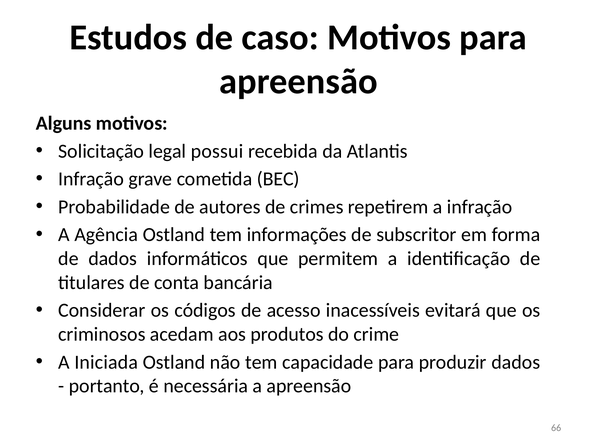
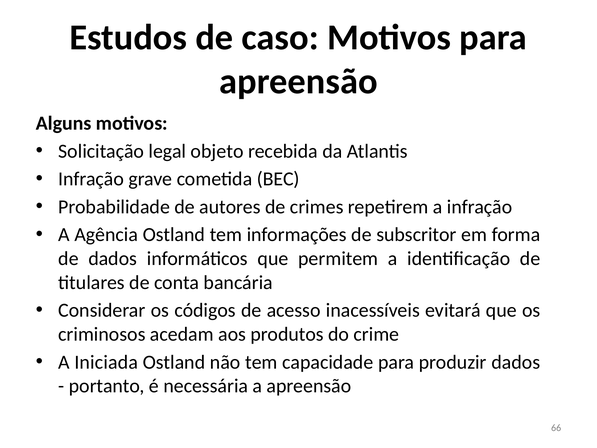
possui: possui -> objeto
